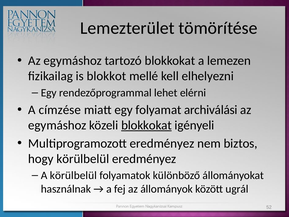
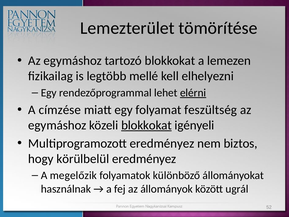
blokkot: blokkot -> legtöbb
elérni underline: none -> present
archiválási: archiválási -> feszültség
A körülbelül: körülbelül -> megelőzik
